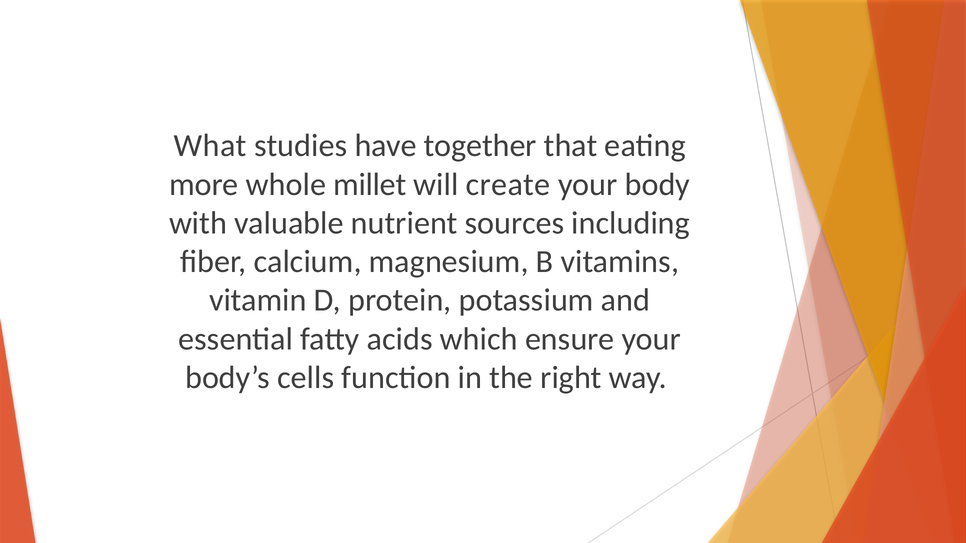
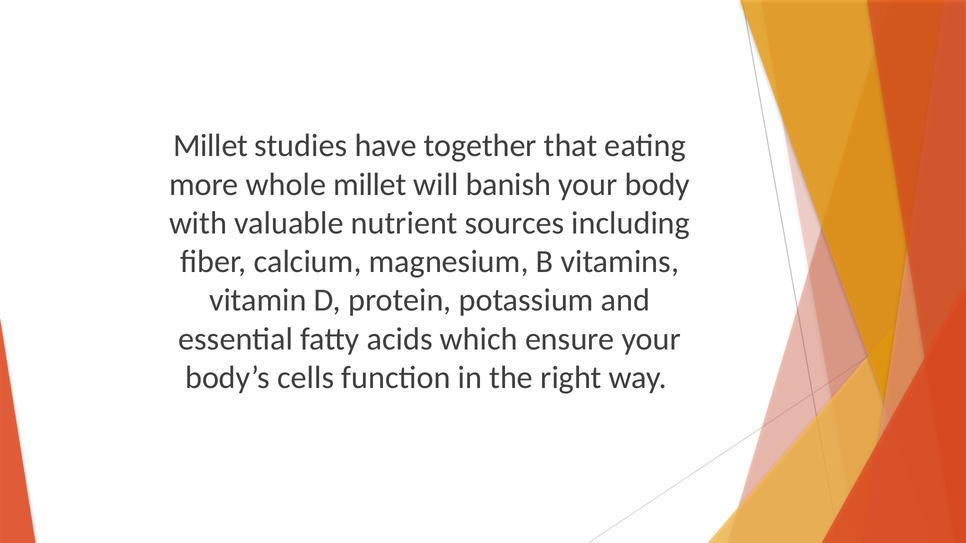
What at (210, 146): What -> Millet
create: create -> banish
